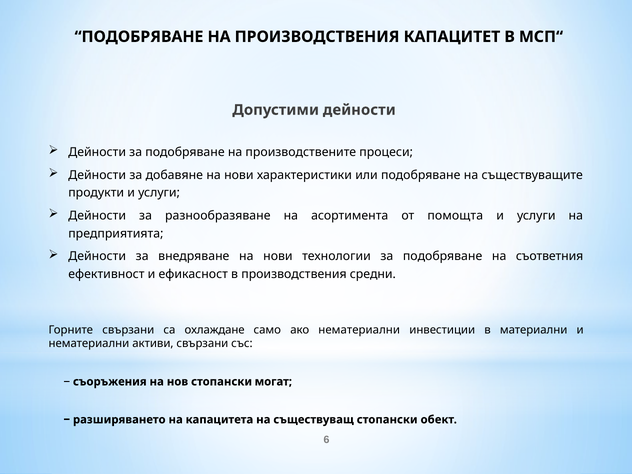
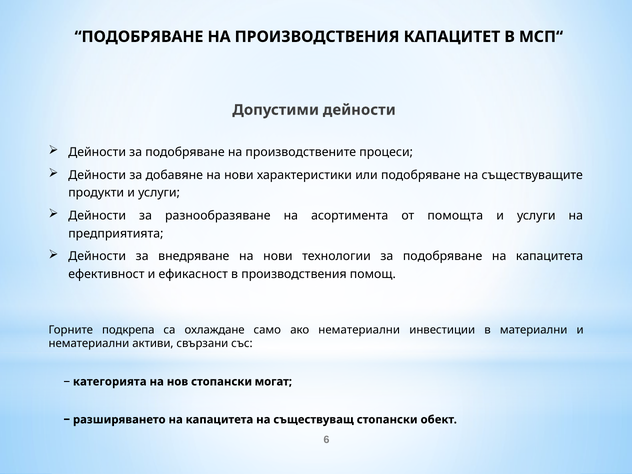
подобряване на съответния: съответния -> капацитета
средни: средни -> помощ
Горните свързани: свързани -> подкрепа
съоръжения: съоръжения -> категорията
